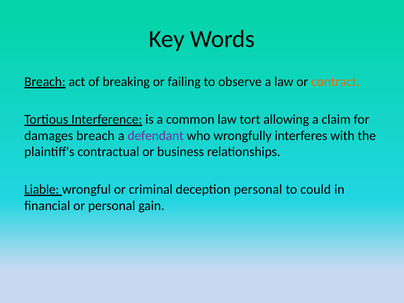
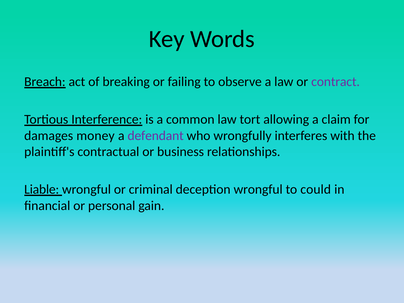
contract colour: orange -> purple
damages breach: breach -> money
deception personal: personal -> wrongful
